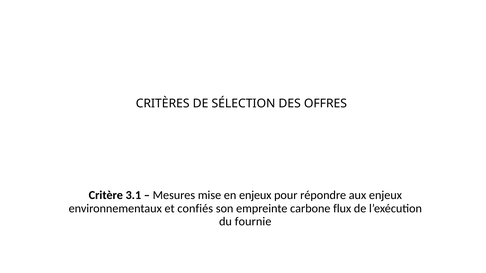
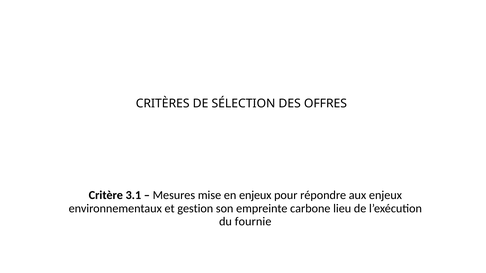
confiés: confiés -> gestion
flux: flux -> lieu
